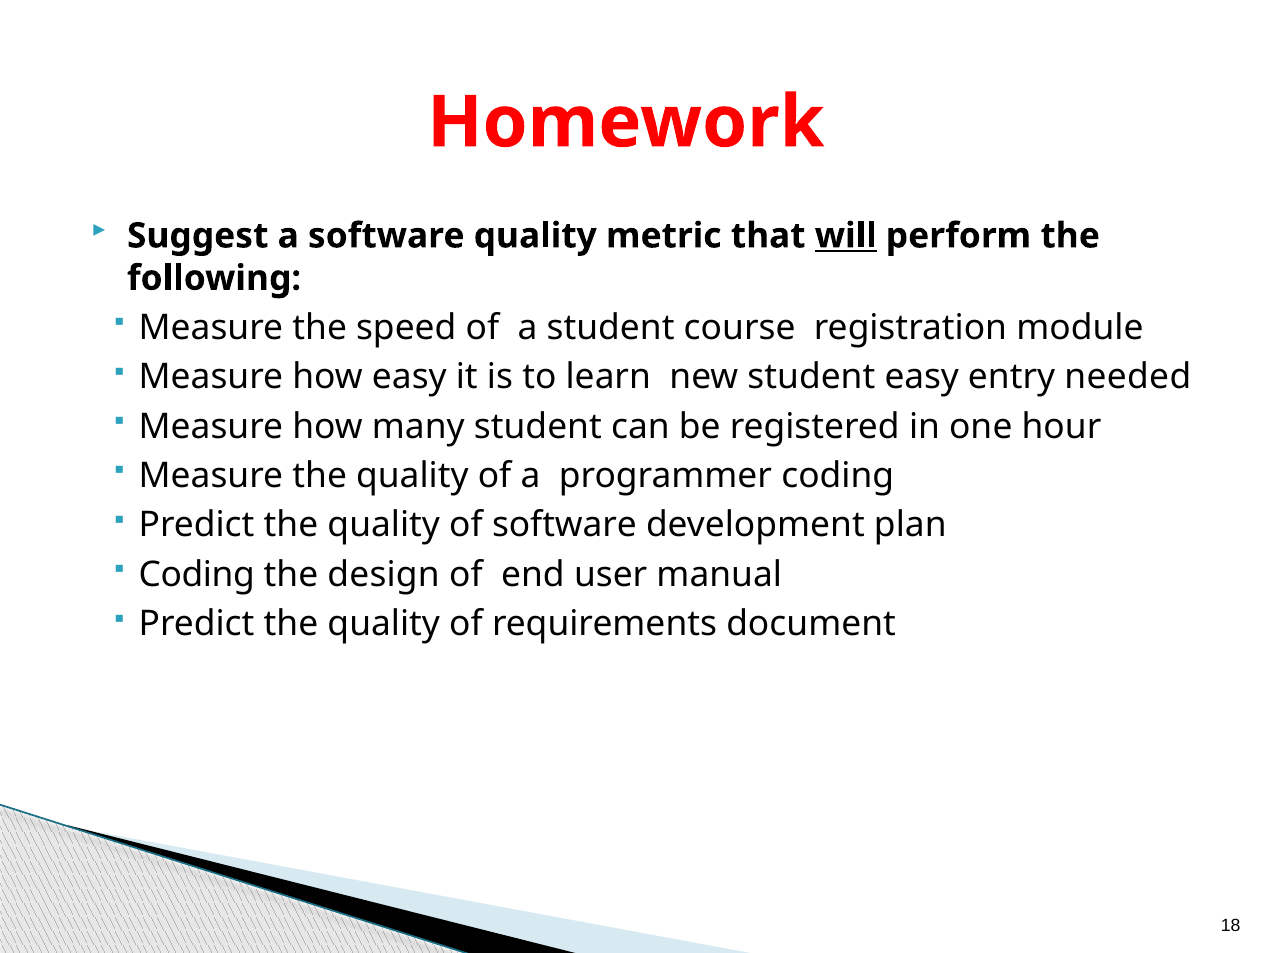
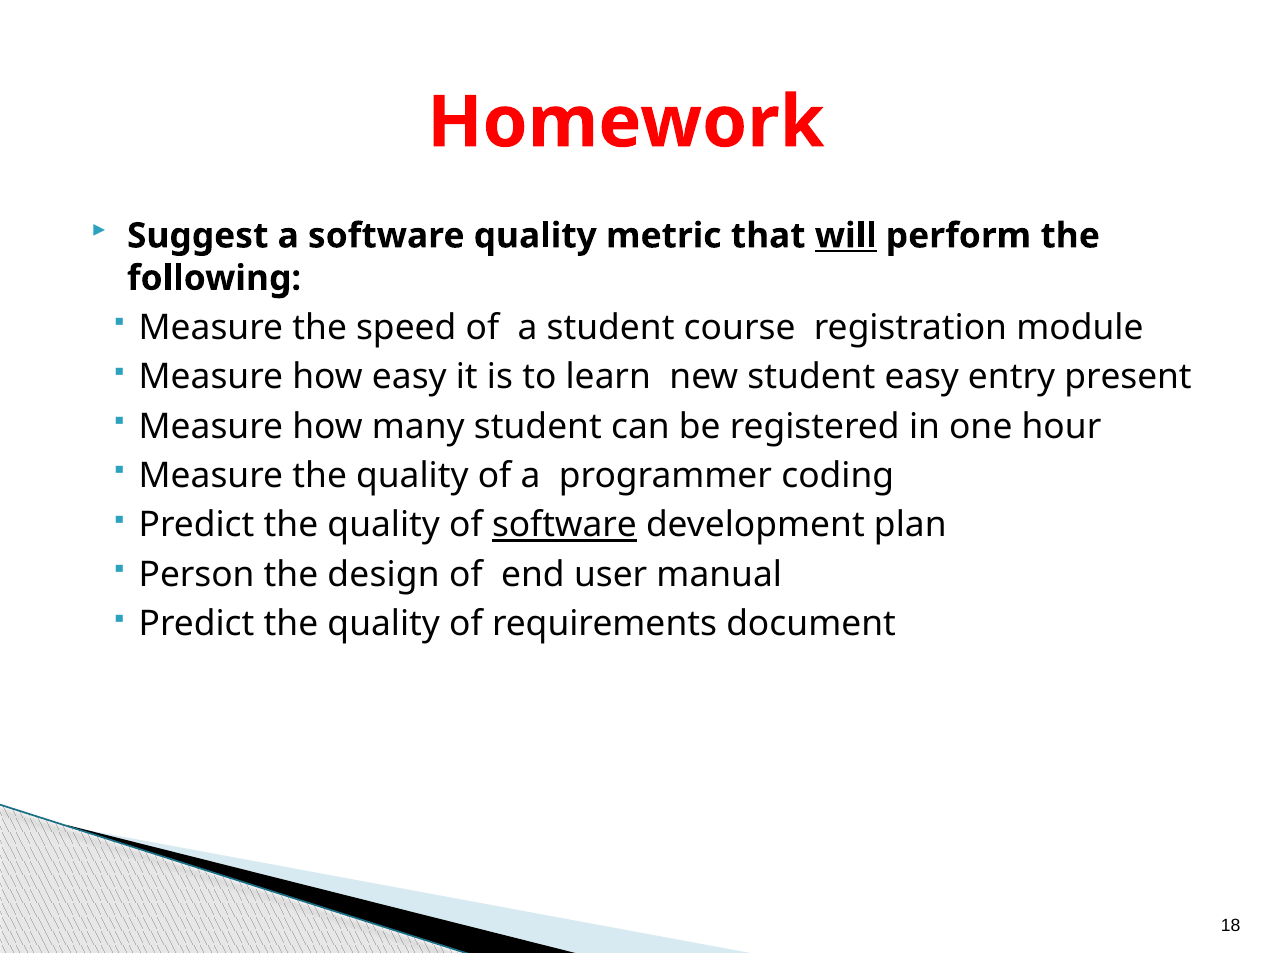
needed: needed -> present
software at (564, 525) underline: none -> present
Coding at (197, 575): Coding -> Person
